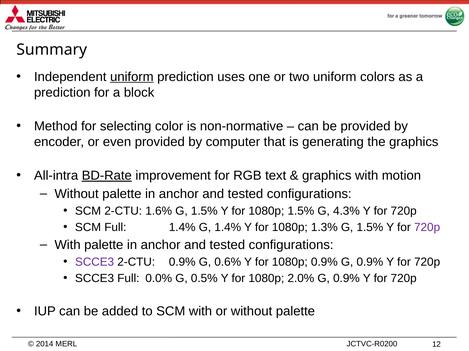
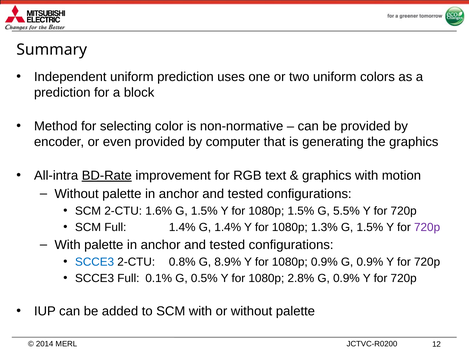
uniform at (132, 77) underline: present -> none
4.3%: 4.3% -> 5.5%
SCCE3 at (95, 262) colour: purple -> blue
2-CTU 0.9%: 0.9% -> 0.8%
0.6%: 0.6% -> 8.9%
0.0%: 0.0% -> 0.1%
2.0%: 2.0% -> 2.8%
